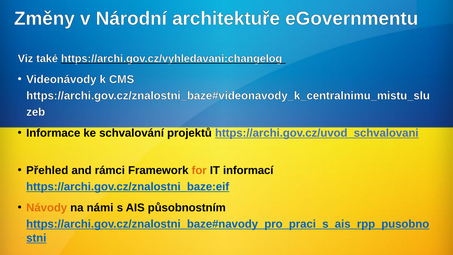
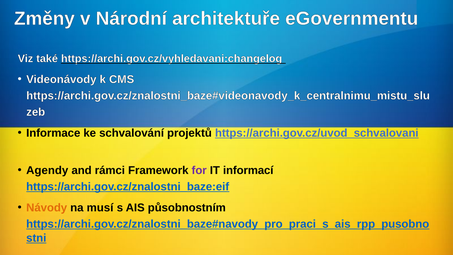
Přehled: Přehled -> Agendy
for colour: orange -> purple
námi: námi -> musí
